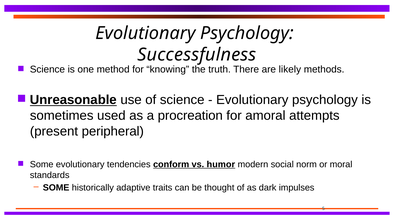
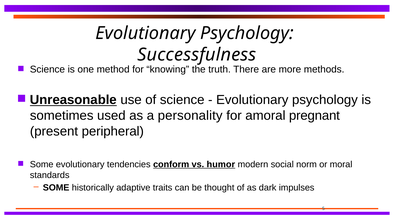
likely: likely -> more
procreation: procreation -> personality
attempts: attempts -> pregnant
